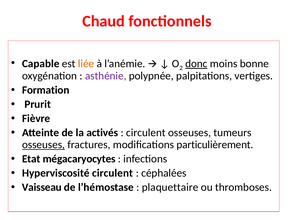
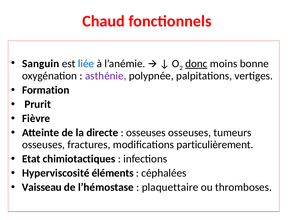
Capable: Capable -> Sanguin
liée colour: orange -> blue
activés: activés -> directe
circulent at (146, 133): circulent -> osseuses
osseuses at (43, 145) underline: present -> none
mégacaryocytes: mégacaryocytes -> chimiotactiques
Hyperviscosité circulent: circulent -> éléments
